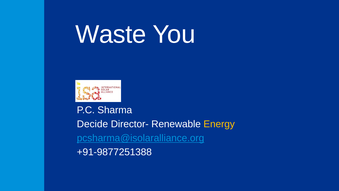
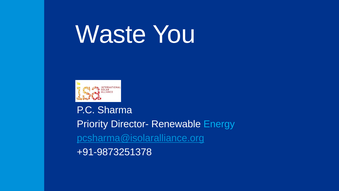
Decide: Decide -> Priority
Energy colour: yellow -> light blue
+91-9877251388: +91-9877251388 -> +91-9873251378
